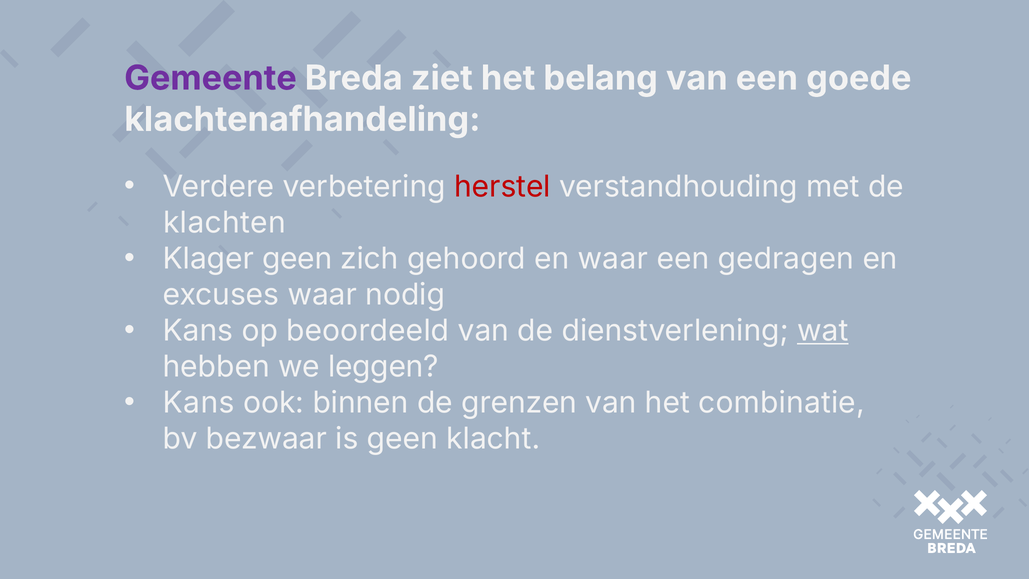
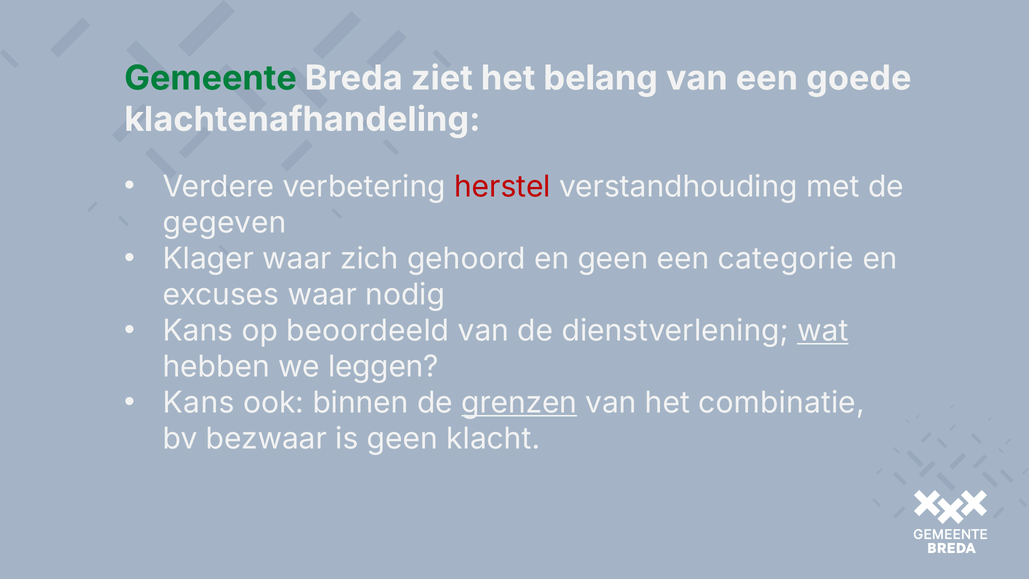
Gemeente colour: purple -> green
klachten: klachten -> gegeven
Klager geen: geen -> waar
en waar: waar -> geen
gedragen: gedragen -> categorie
grenzen underline: none -> present
